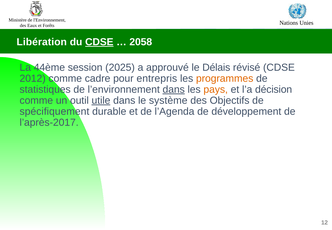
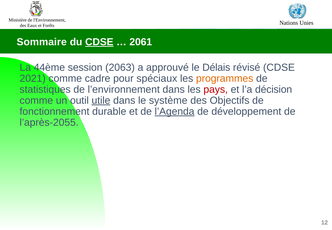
Libération: Libération -> Sommaire
2058: 2058 -> 2061
2025: 2025 -> 2063
2012: 2012 -> 2021
entrepris: entrepris -> spéciaux
dans at (174, 89) underline: present -> none
pays colour: orange -> red
spécifiquement: spécifiquement -> fonctionnement
l’Agenda underline: none -> present
l’après-2017: l’après-2017 -> l’après-2055
